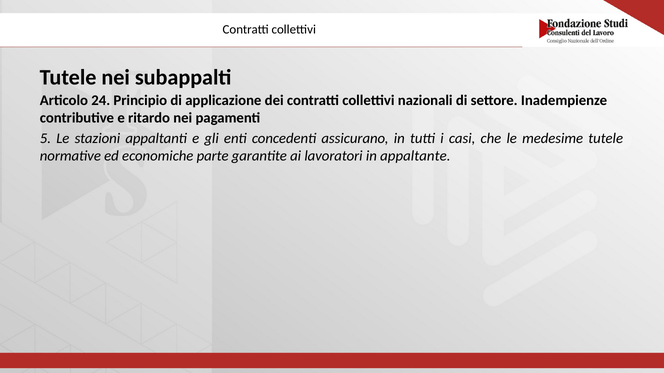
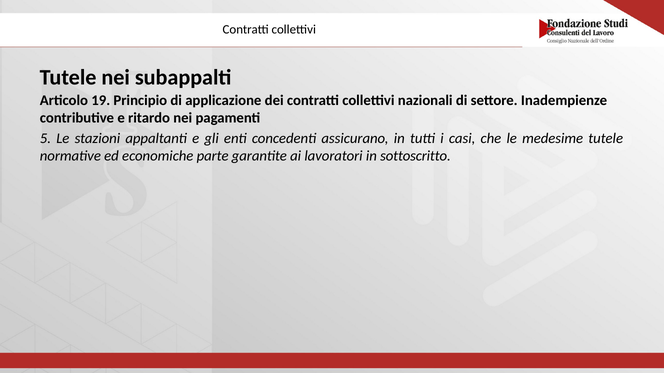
24: 24 -> 19
appaltante: appaltante -> sottoscritto
